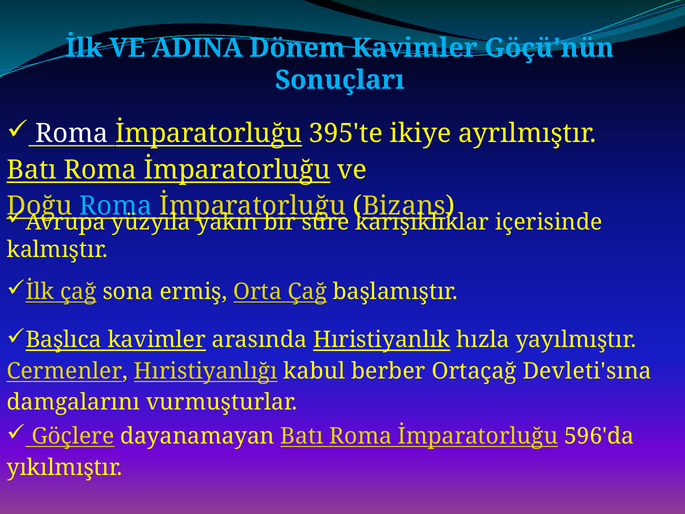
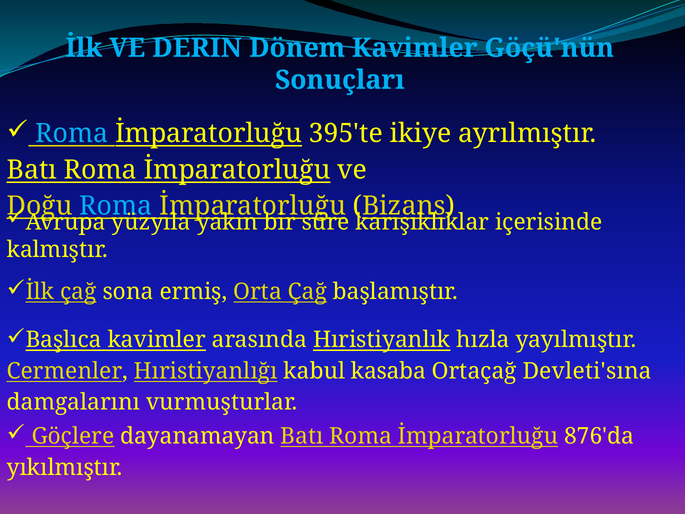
ADINA: ADINA -> DERIN
Roma at (72, 134) colour: white -> light blue
berber: berber -> kasaba
596'da: 596'da -> 876'da
